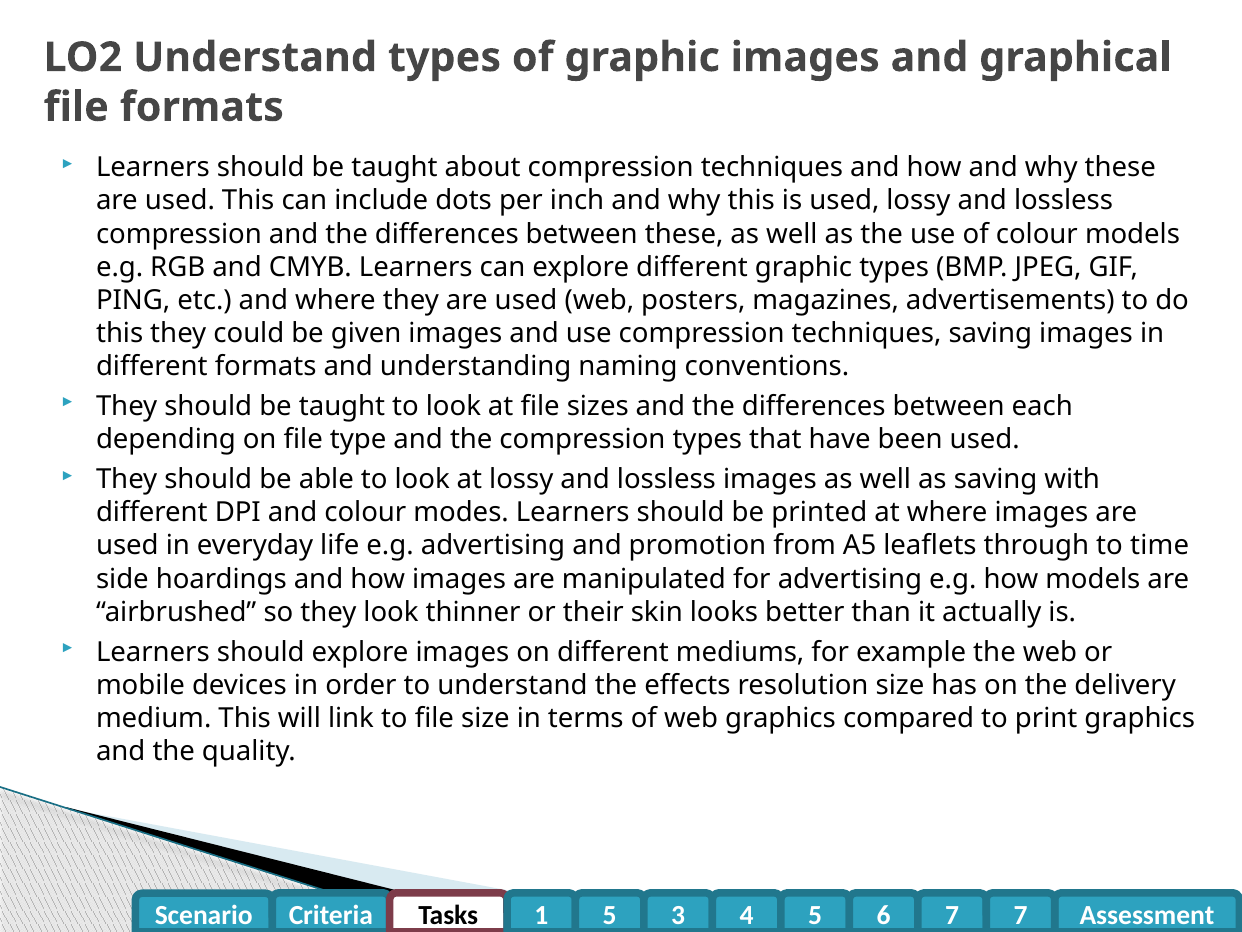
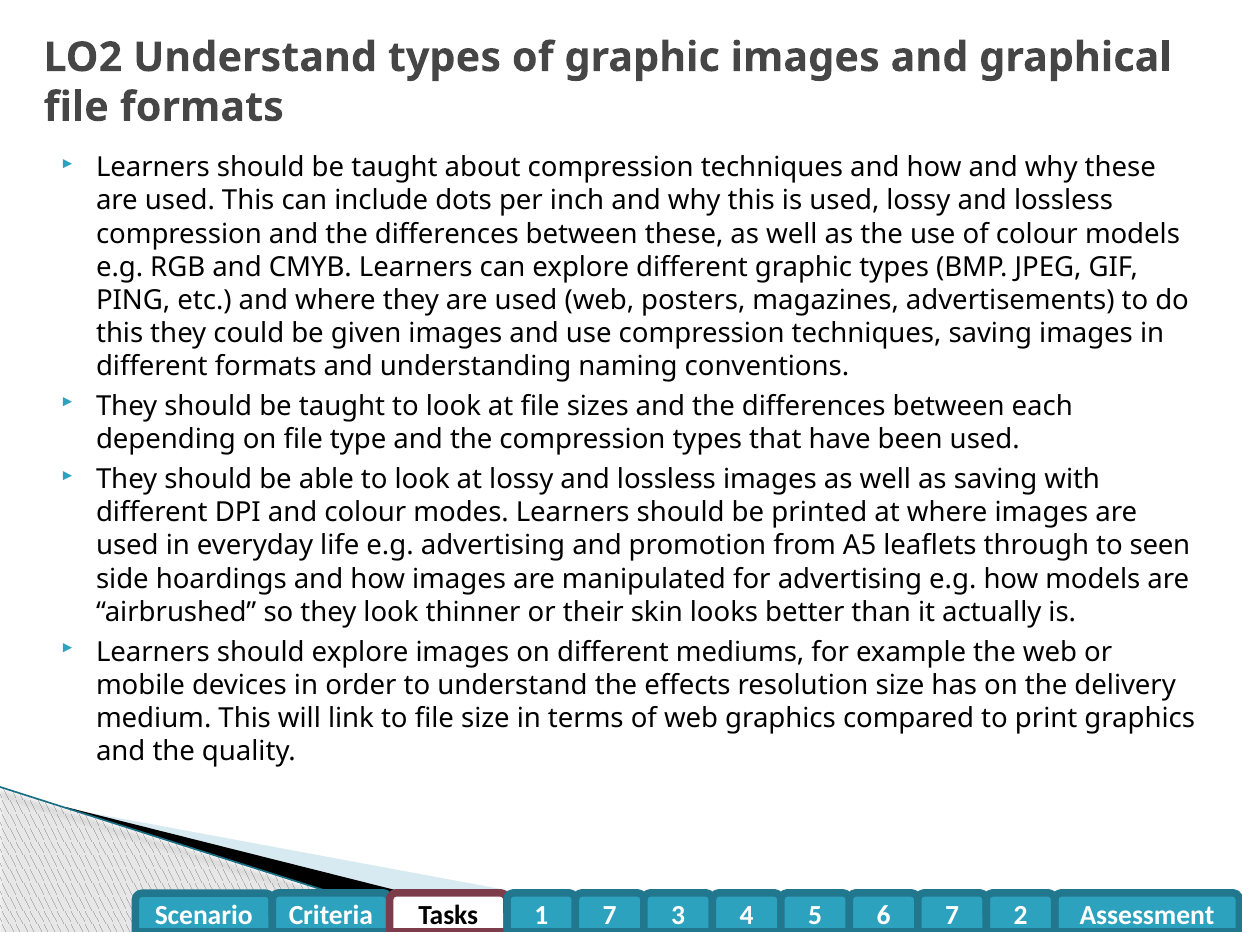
time: time -> seen
1 5: 5 -> 7
7 7: 7 -> 2
